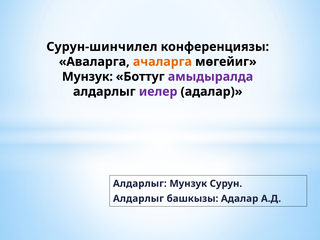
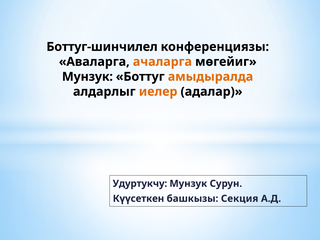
Сурун-шинчилел: Сурун-шинчилел -> Боттуг-шинчилел
амыдыралда colour: purple -> orange
иелер colour: purple -> orange
Алдарлыг at (140, 184): Алдарлыг -> Удуртукчу
Алдарлыг at (138, 199): Алдарлыг -> Күүсеткен
башкызы Адалар: Адалар -> Секция
